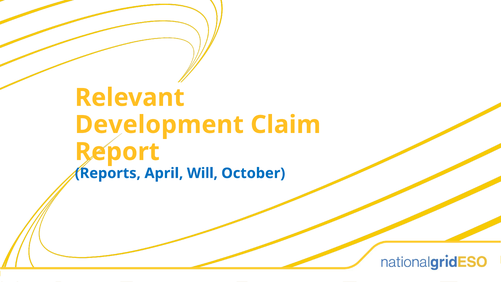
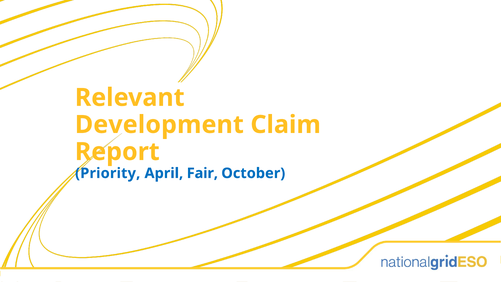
Reports: Reports -> Priority
Will: Will -> Fair
